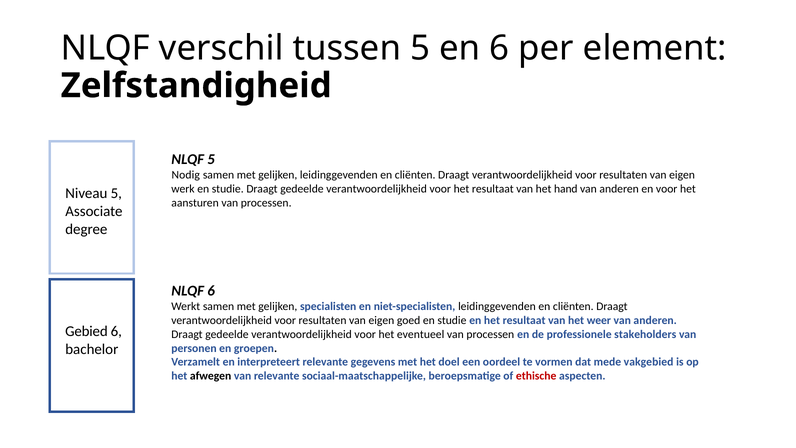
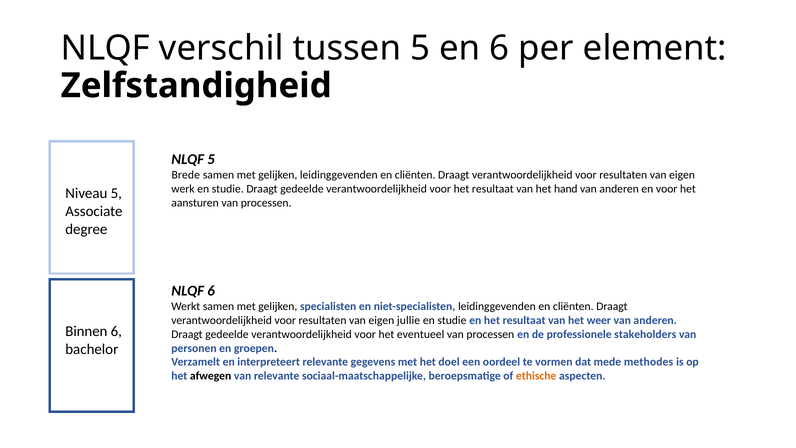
Nodig: Nodig -> Brede
goed: goed -> jullie
Gebied: Gebied -> Binnen
vakgebied: vakgebied -> methodes
ethische colour: red -> orange
